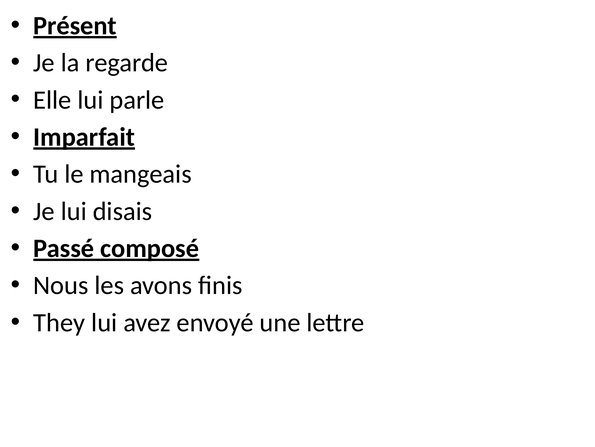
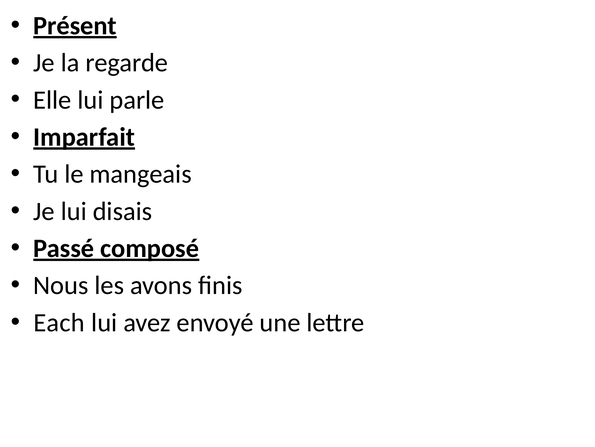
They: They -> Each
